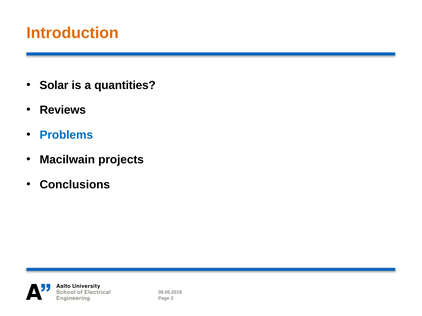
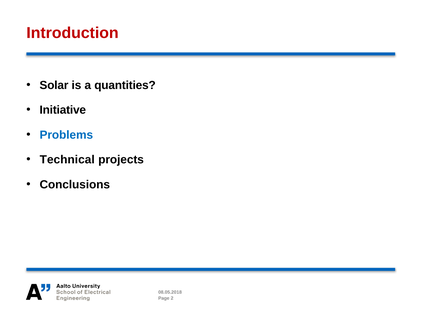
Introduction colour: orange -> red
Reviews: Reviews -> Initiative
Macilwain: Macilwain -> Technical
